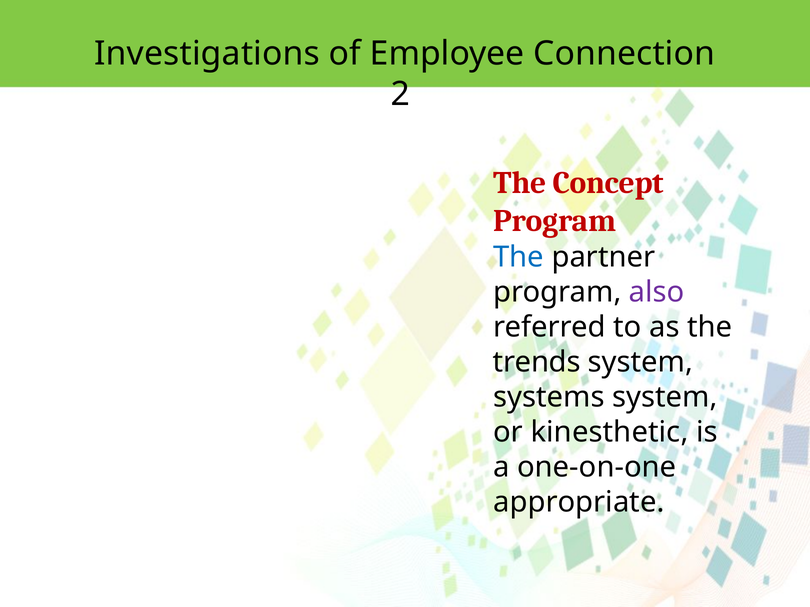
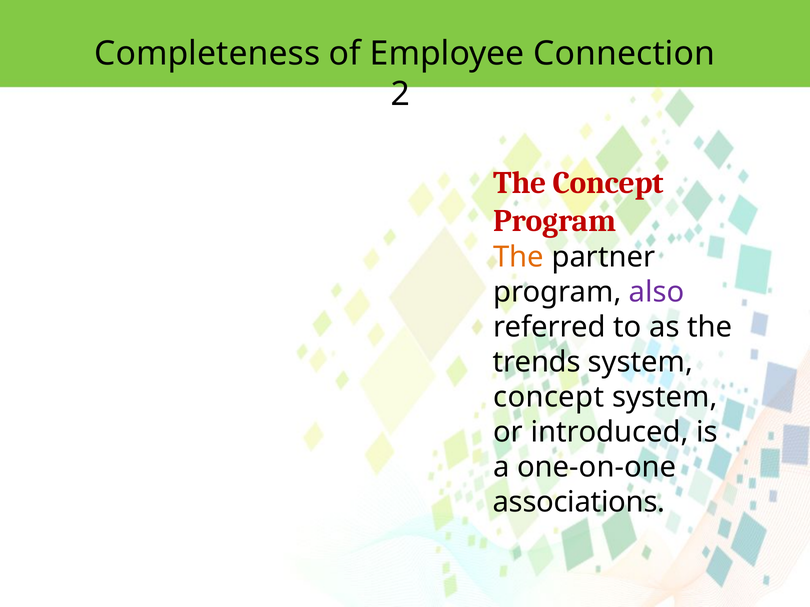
Investigations: Investigations -> Completeness
The at (519, 257) colour: blue -> orange
systems at (549, 397): systems -> concept
kinesthetic: kinesthetic -> introduced
appropriate: appropriate -> associations
